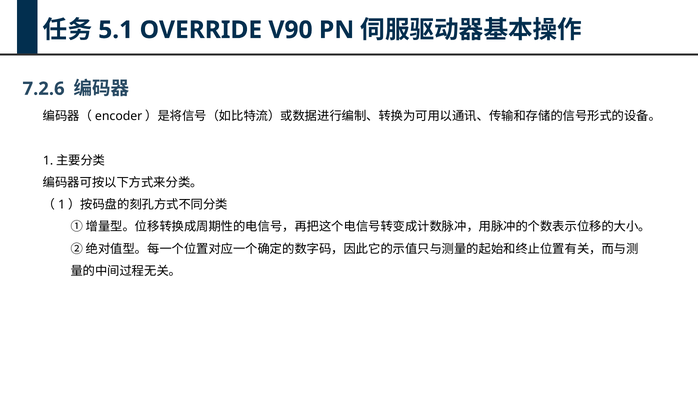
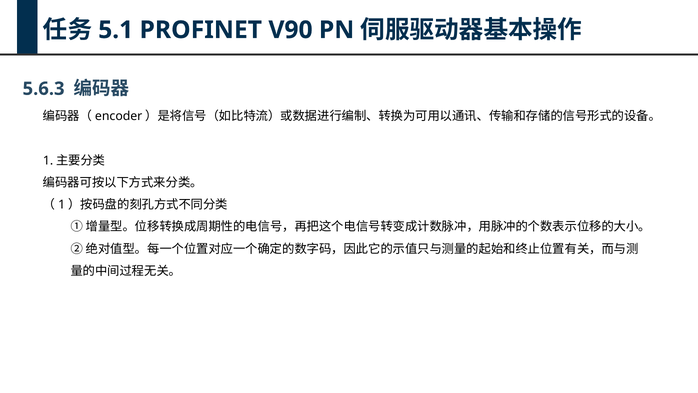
OVERRIDE: OVERRIDE -> PROFINET
7.2.6: 7.2.6 -> 5.6.3
